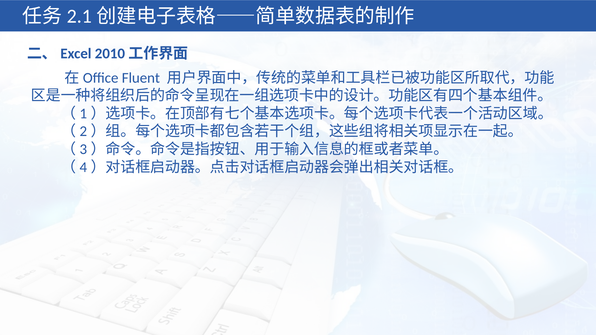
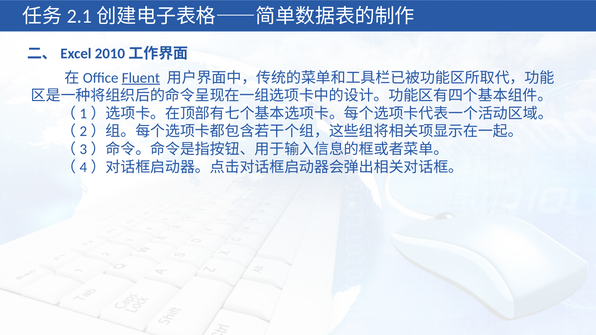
Fluent underline: none -> present
